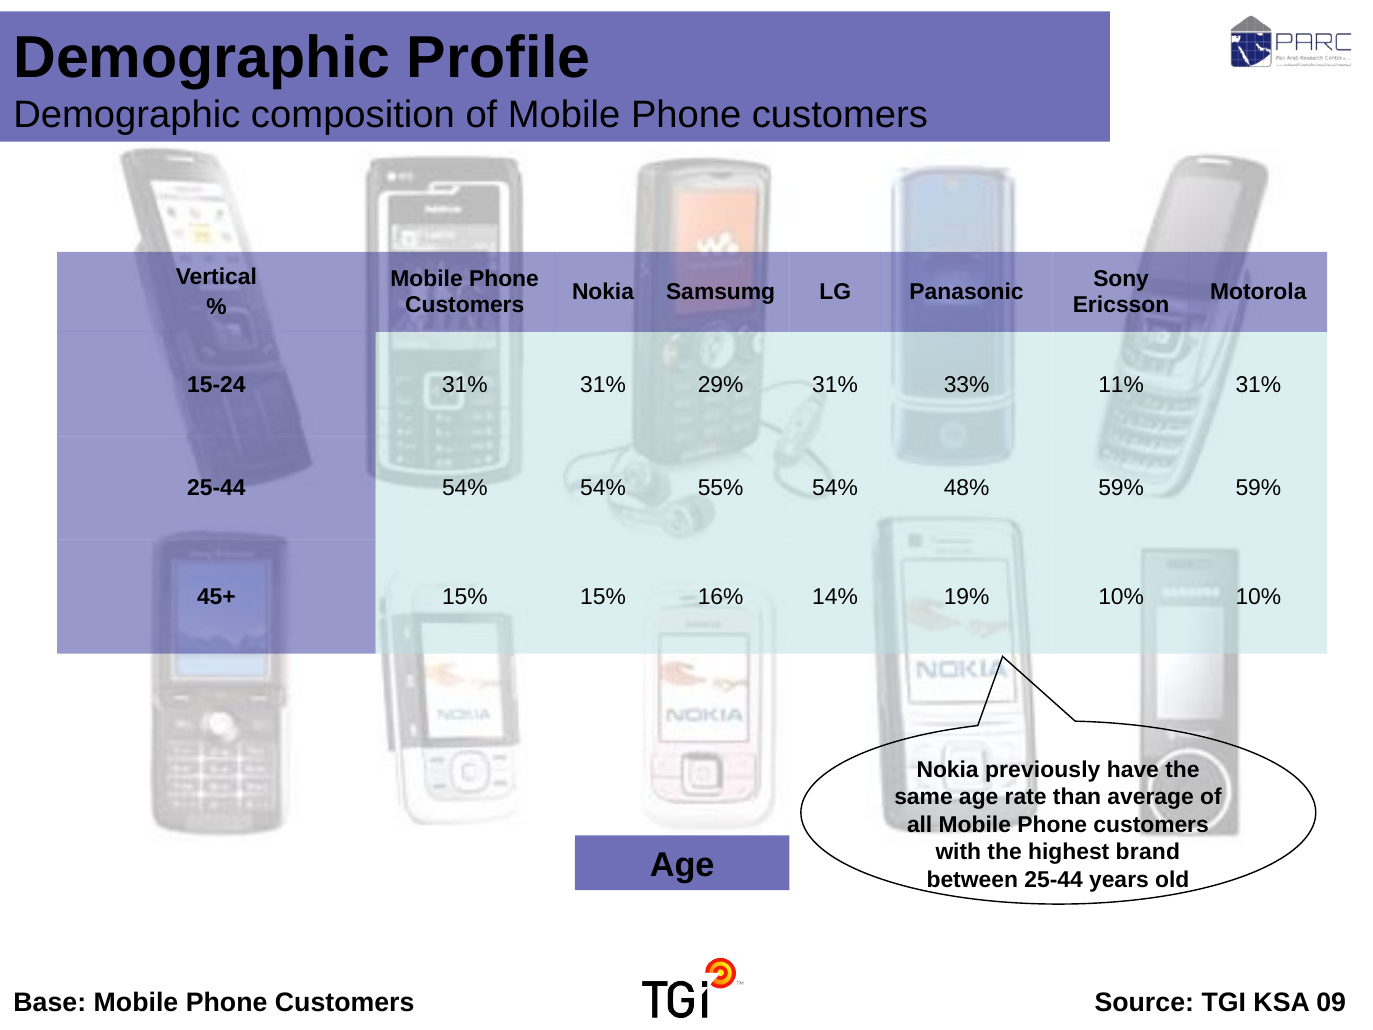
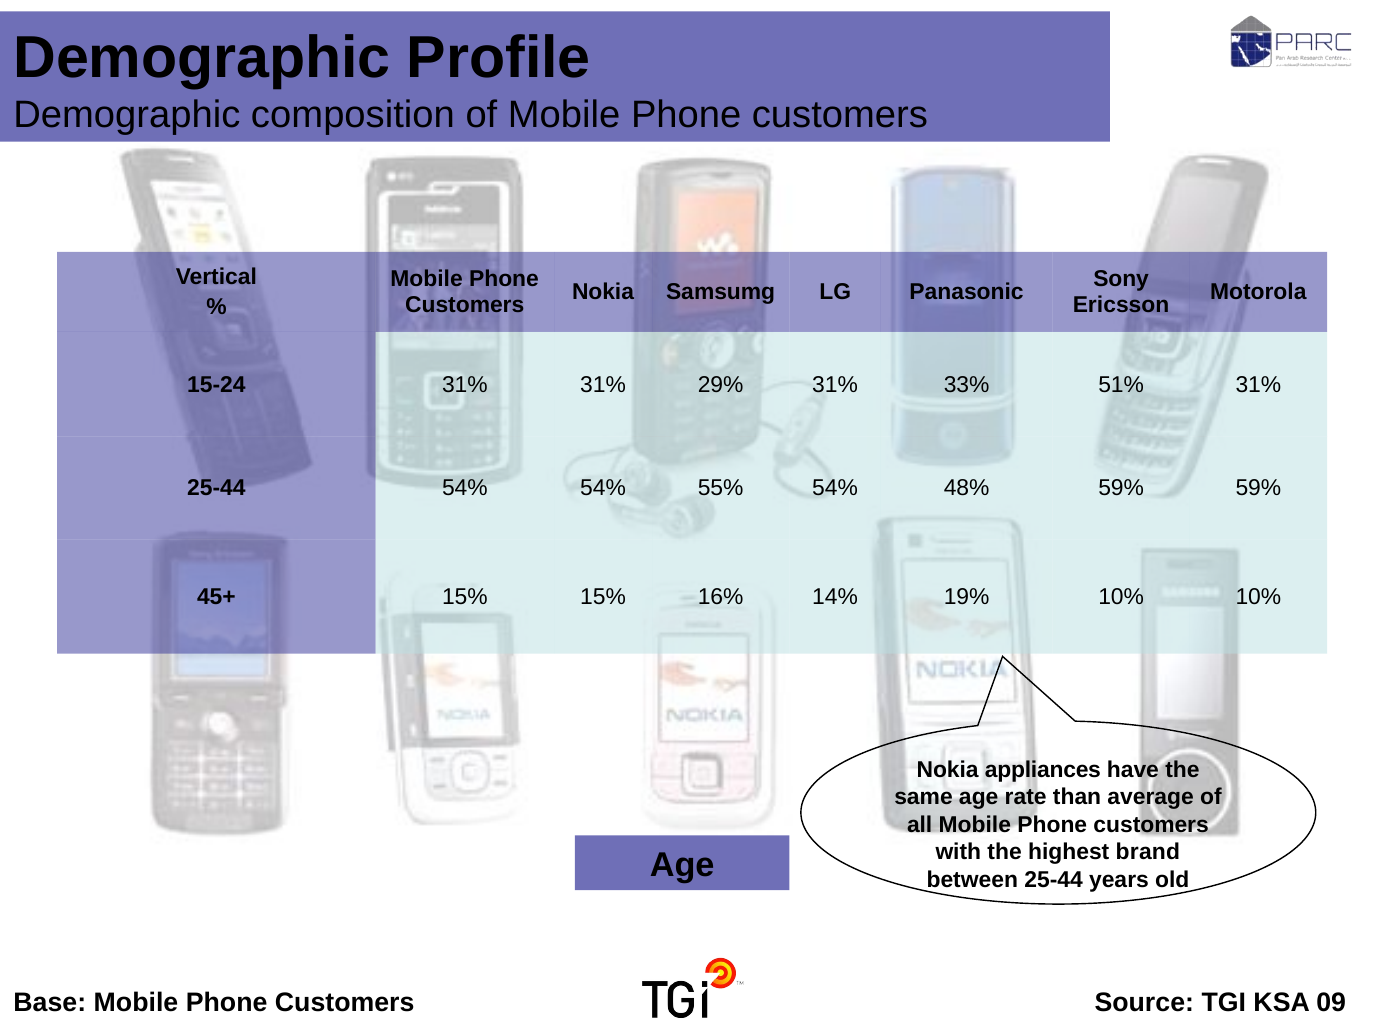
11%: 11% -> 51%
previously: previously -> appliances
